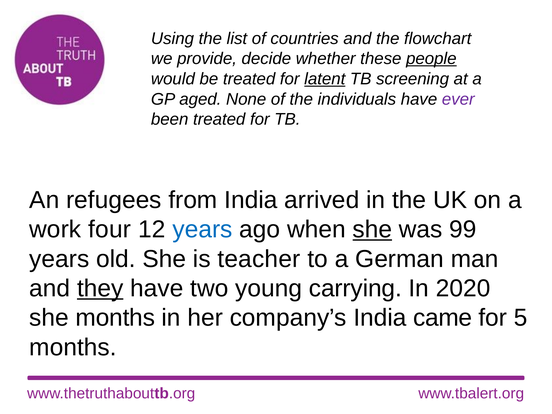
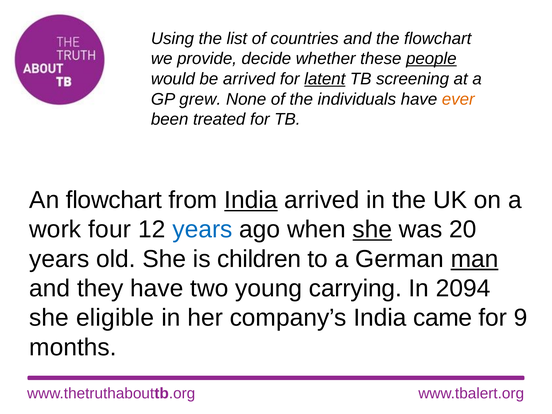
be treated: treated -> arrived
aged: aged -> grew
ever colour: purple -> orange
An refugees: refugees -> flowchart
India at (251, 200) underline: none -> present
99: 99 -> 20
teacher: teacher -> children
man underline: none -> present
they underline: present -> none
2020: 2020 -> 2094
she months: months -> eligible
5: 5 -> 9
